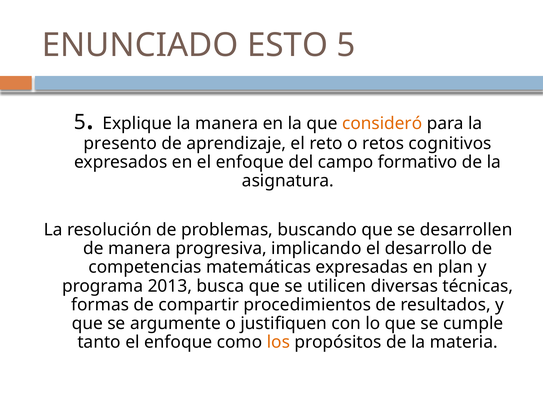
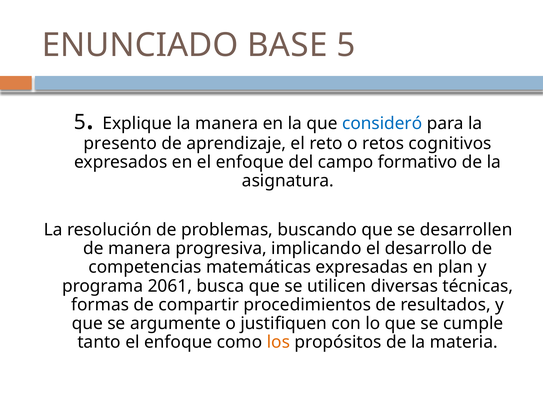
ESTO: ESTO -> BASE
consideró colour: orange -> blue
2013: 2013 -> 2061
